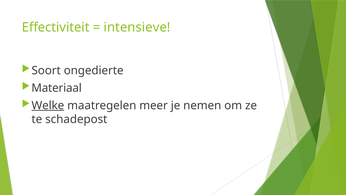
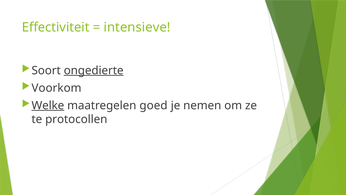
ongedierte underline: none -> present
Materiaal: Materiaal -> Voorkom
meer: meer -> goed
schadepost: schadepost -> protocollen
